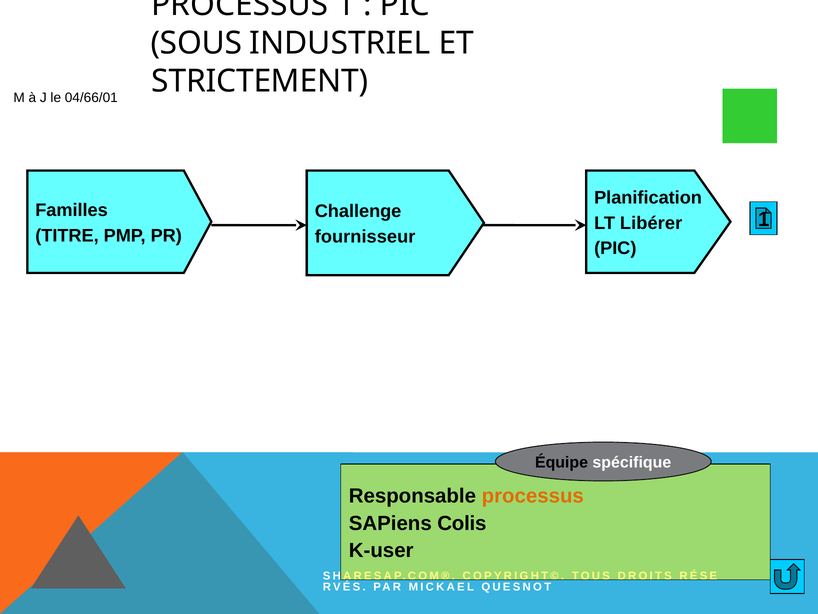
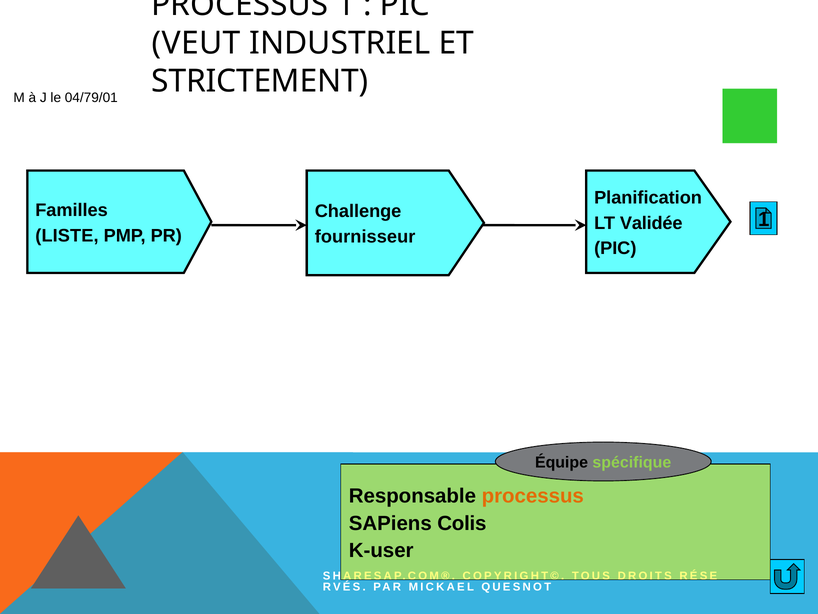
SOUS: SOUS -> VEUT
04/66/01: 04/66/01 -> 04/79/01
Libérer: Libérer -> Validée
TITRE: TITRE -> LISTE
spécifique colour: white -> light green
